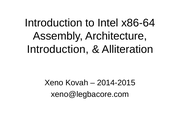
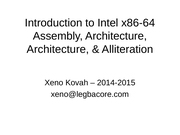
Introduction at (58, 49): Introduction -> Architecture
